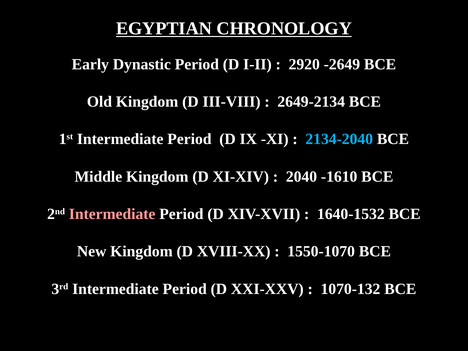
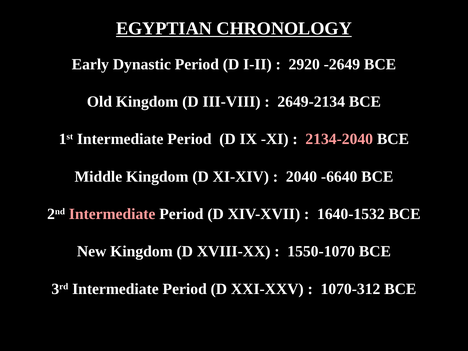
2134-2040 colour: light blue -> pink
-1610: -1610 -> -6640
1070-132: 1070-132 -> 1070-312
